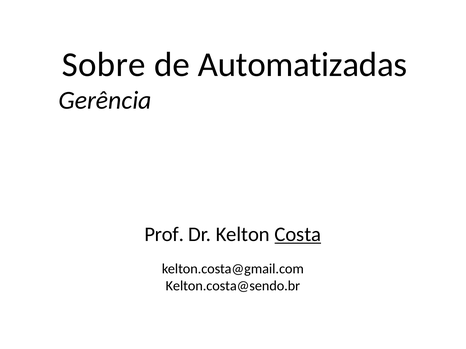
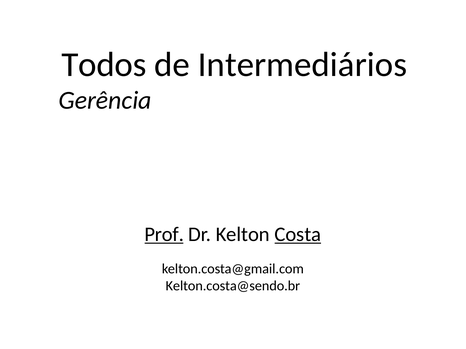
Sobre: Sobre -> Todos
Automatizadas: Automatizadas -> Intermediários
Prof underline: none -> present
